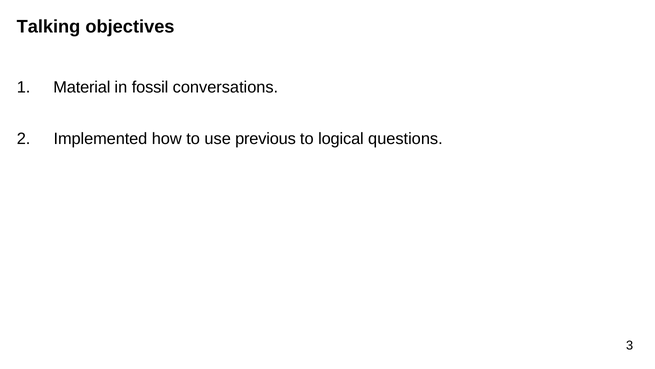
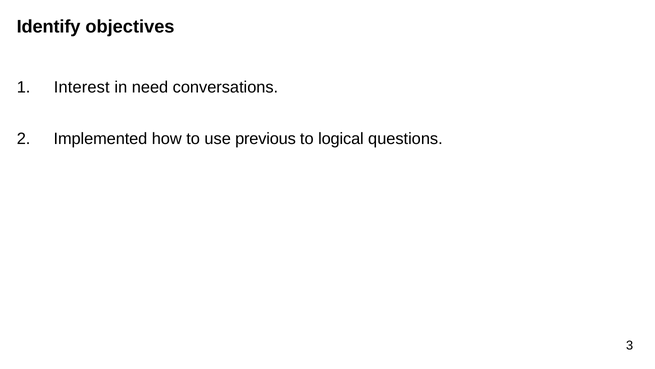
Talking: Talking -> Identify
Material: Material -> Interest
fossil: fossil -> need
